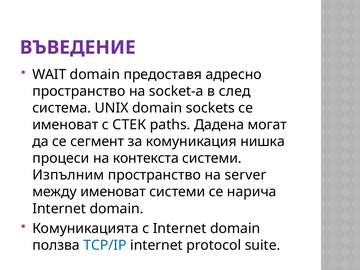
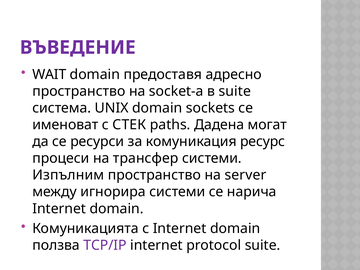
в след: след -> suite
сегмент: сегмент -> ресурси
нишка: нишка -> ресурс
контекста: контекста -> трансфер
между именоват: именоват -> игнорира
TCP/IP colour: blue -> purple
